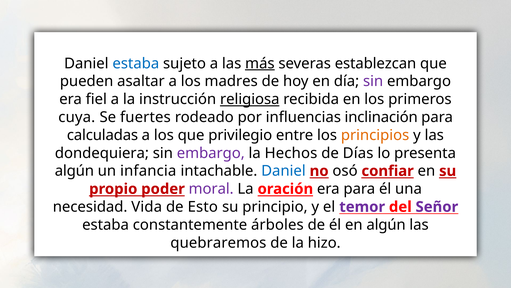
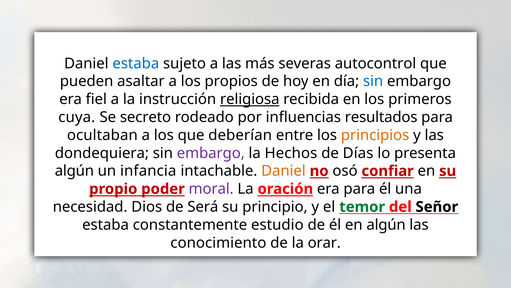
más underline: present -> none
establezcan: establezcan -> autocontrol
madres: madres -> propios
sin at (373, 81) colour: purple -> blue
fuertes: fuertes -> secreto
inclinación: inclinación -> resultados
calculadas: calculadas -> ocultaban
privilegio: privilegio -> deberían
Daniel at (283, 171) colour: blue -> orange
Vida: Vida -> Dios
Esto: Esto -> Será
temor colour: purple -> green
Señor colour: purple -> black
árboles: árboles -> estudio
quebraremos: quebraremos -> conocimiento
hizo: hizo -> orar
